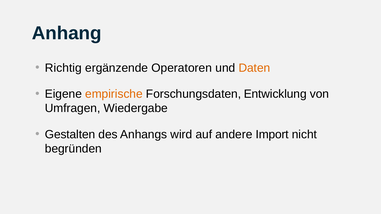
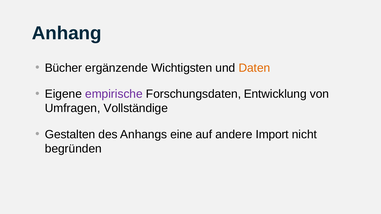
Richtig: Richtig -> Bücher
Operatoren: Operatoren -> Wichtigsten
empirische colour: orange -> purple
Wiedergabe: Wiedergabe -> Vollständige
wird: wird -> eine
